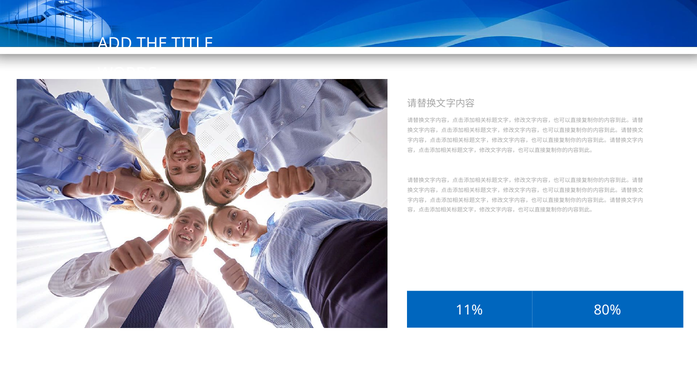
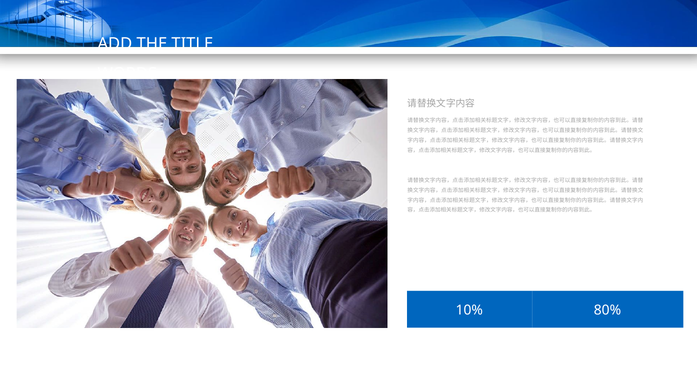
11%: 11% -> 10%
